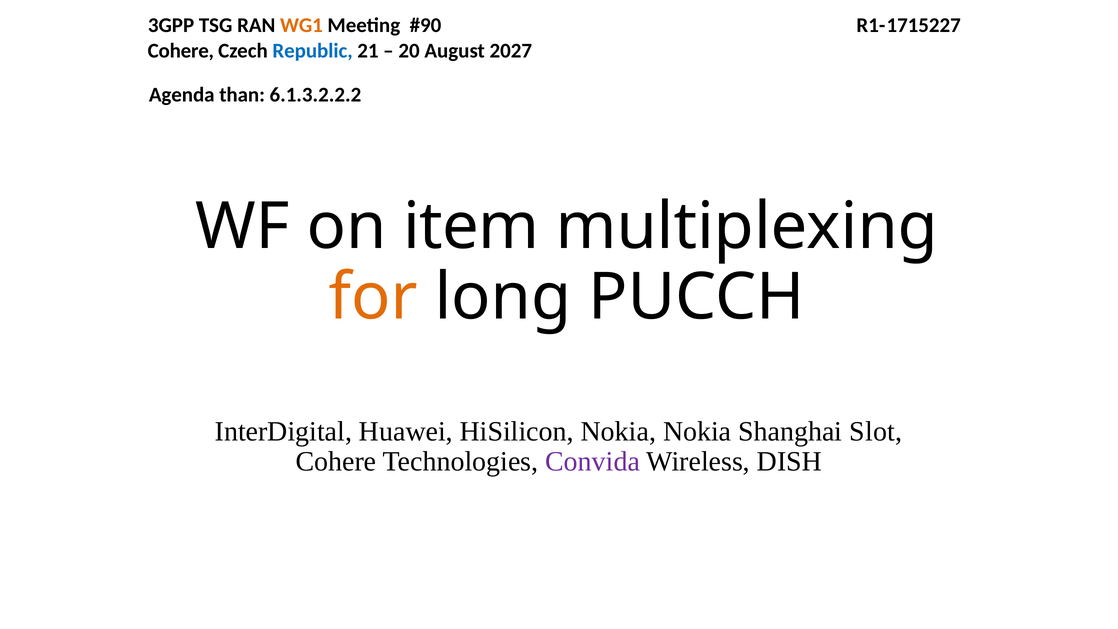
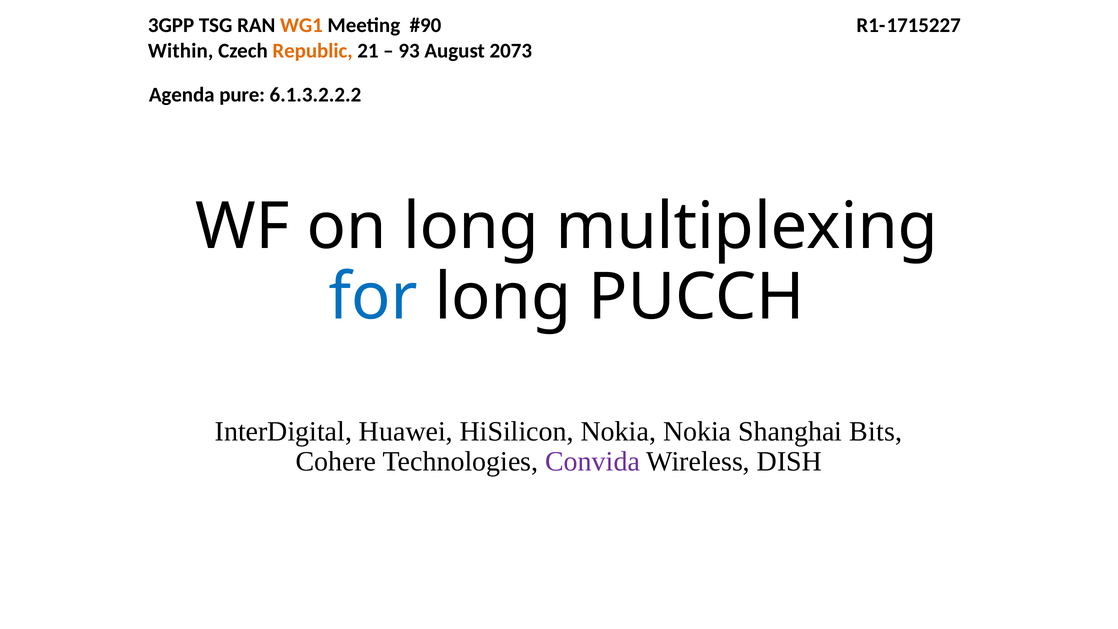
Cohere at (181, 51): Cohere -> Within
Republic colour: blue -> orange
20: 20 -> 93
2027: 2027 -> 2073
than: than -> pure
on item: item -> long
for colour: orange -> blue
Slot: Slot -> Bits
